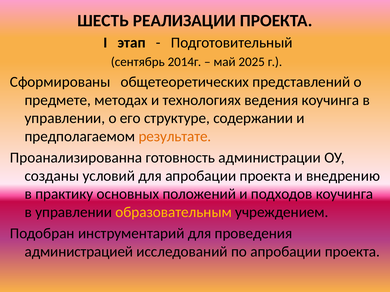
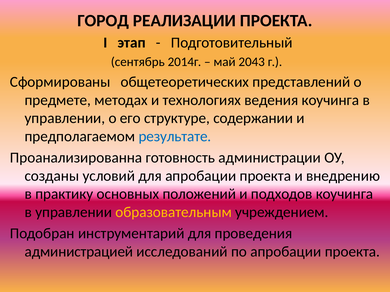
ШЕСТЬ: ШЕСТЬ -> ГОРОД
2025: 2025 -> 2043
результате colour: orange -> blue
